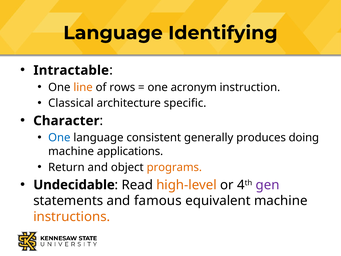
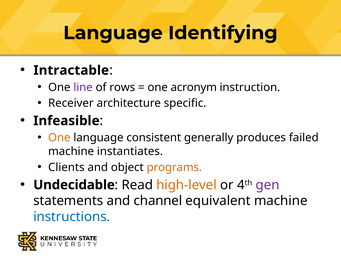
line colour: orange -> purple
Classical: Classical -> Receiver
Character: Character -> Infeasible
One at (59, 138) colour: blue -> orange
doing: doing -> failed
applications: applications -> instantiates
Return: Return -> Clients
famous: famous -> channel
instructions colour: orange -> blue
